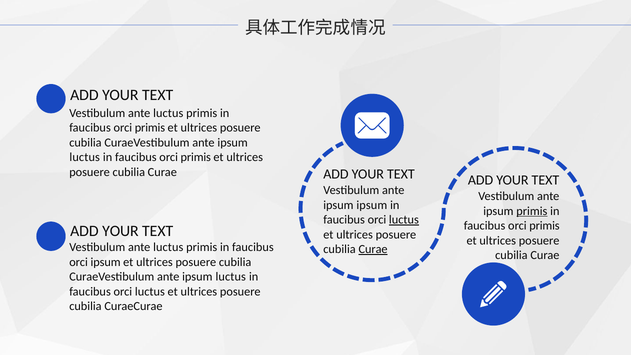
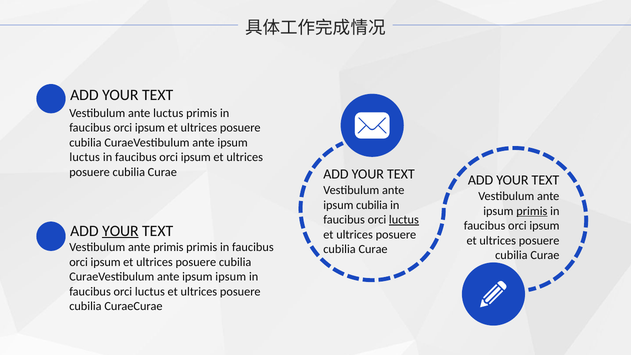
primis at (150, 128): primis -> ipsum
primis at (196, 157): primis -> ipsum
ipsum ipsum: ipsum -> cubilia
primis at (544, 226): primis -> ipsum
YOUR at (120, 231) underline: none -> present
luctus at (168, 247): luctus -> primis
Curae at (373, 249) underline: present -> none
luctus at (231, 277): luctus -> ipsum
